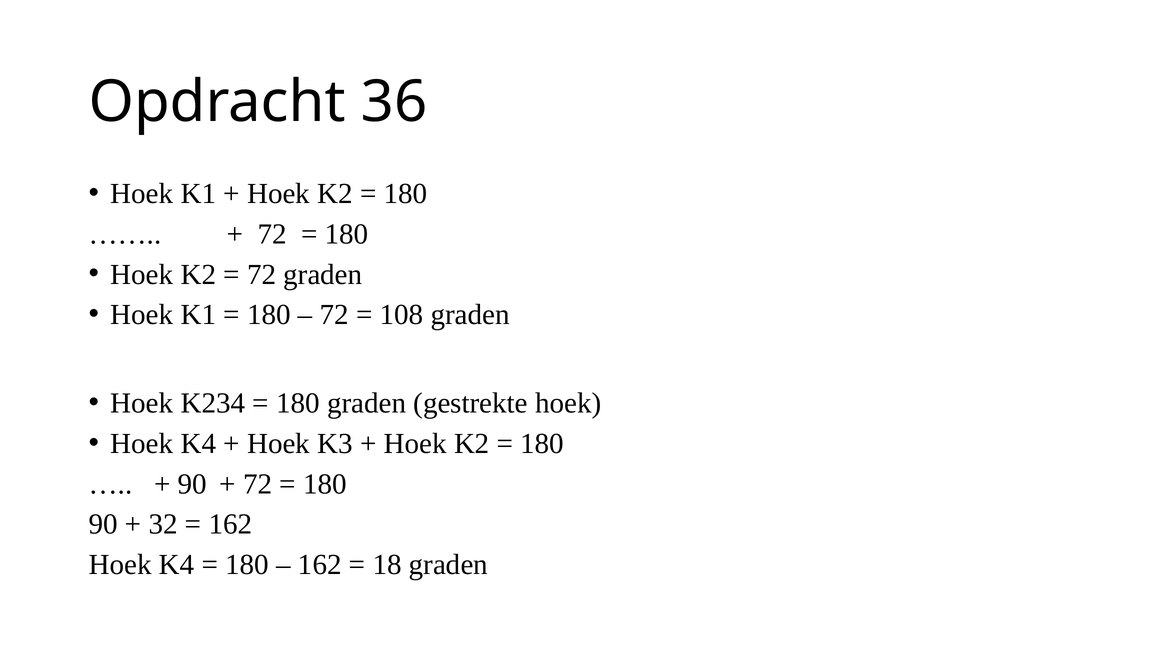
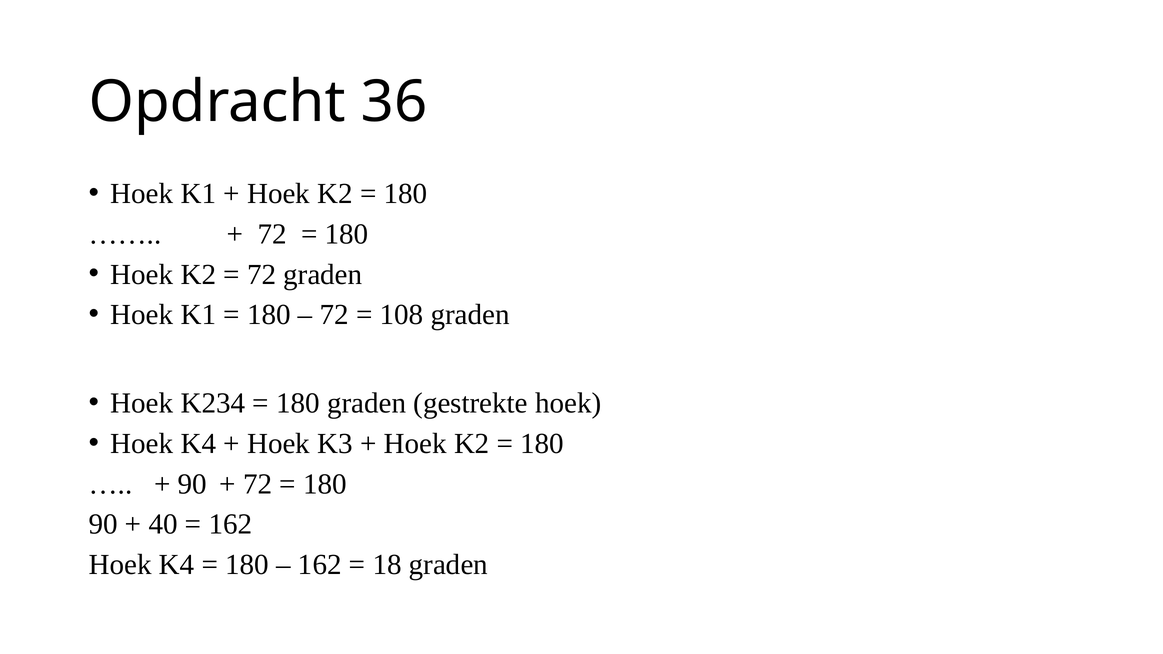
32: 32 -> 40
